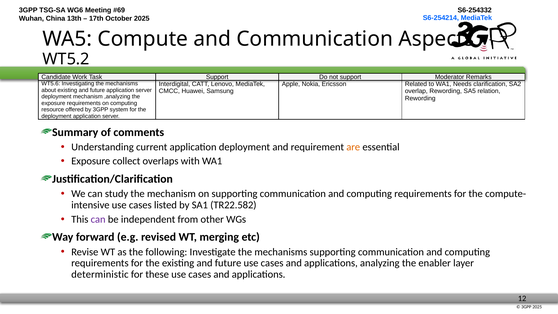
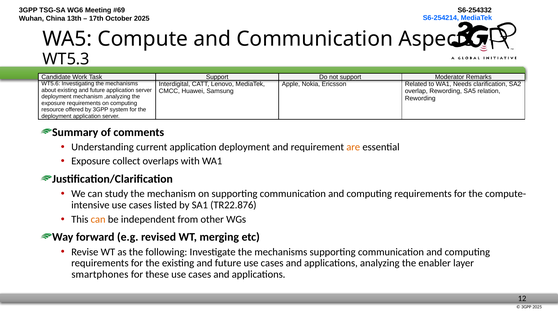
WT5.2: WT5.2 -> WT5.3
TR22.582: TR22.582 -> TR22.876
can at (98, 219) colour: purple -> orange
deterministic: deterministic -> smartphones
